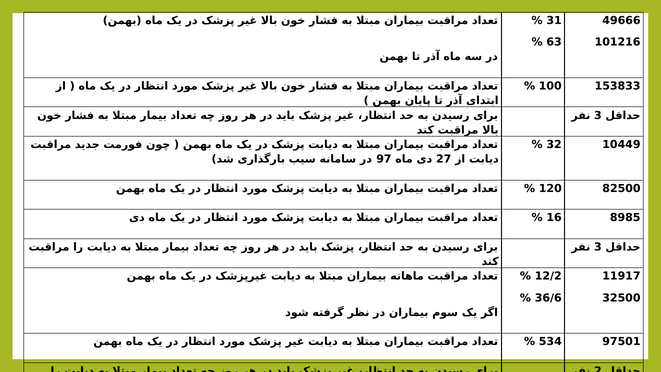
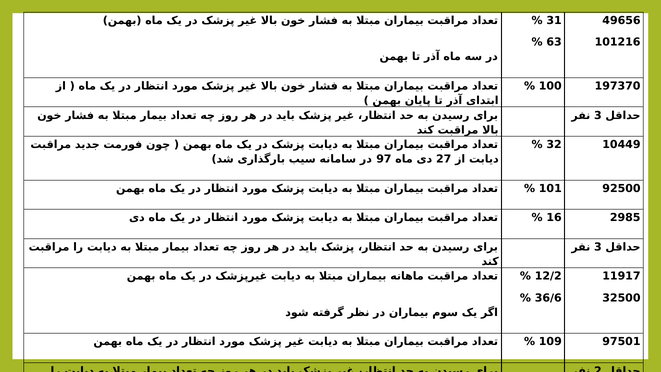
49666: 49666 -> 49656
153833: 153833 -> 197370
120: 120 -> 101
82500: 82500 -> 92500
8985: 8985 -> 2985
534: 534 -> 109
